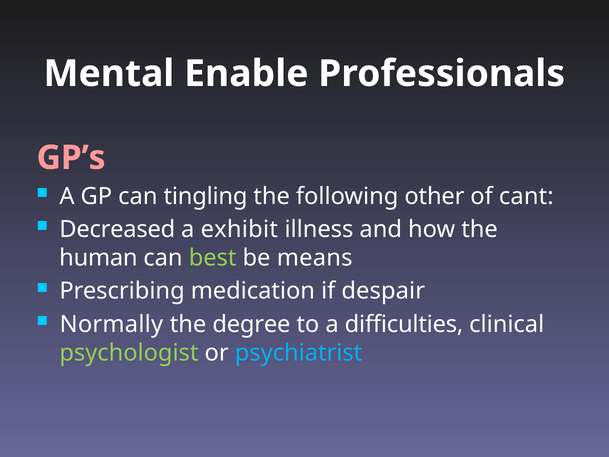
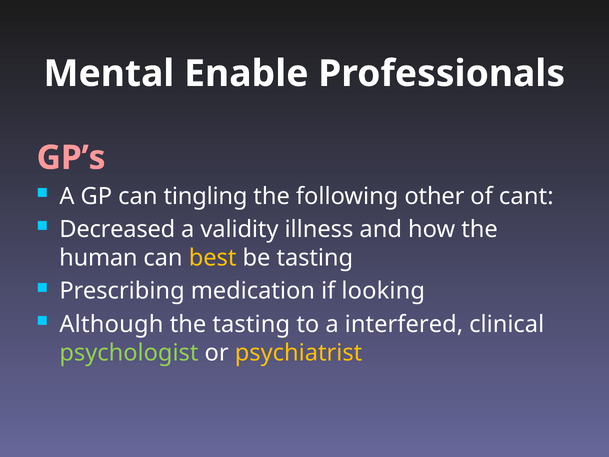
exhibit: exhibit -> validity
best colour: light green -> yellow
be means: means -> tasting
despair: despair -> looking
Normally: Normally -> Although
the degree: degree -> tasting
difficulties: difficulties -> interfered
psychiatrist colour: light blue -> yellow
